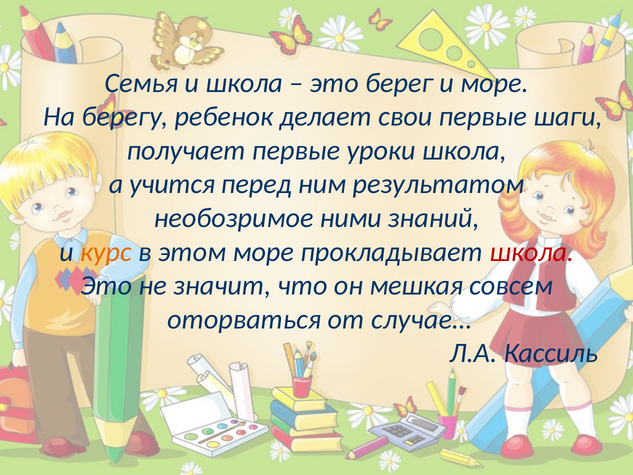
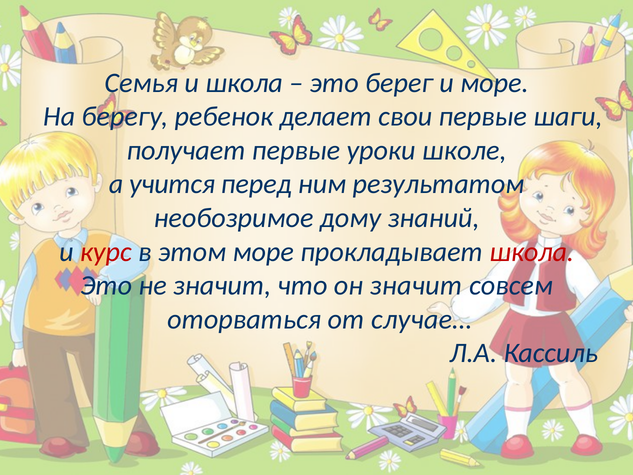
уроки школа: школа -> школе
ними: ними -> дому
курс colour: orange -> red
он мешкая: мешкая -> значит
